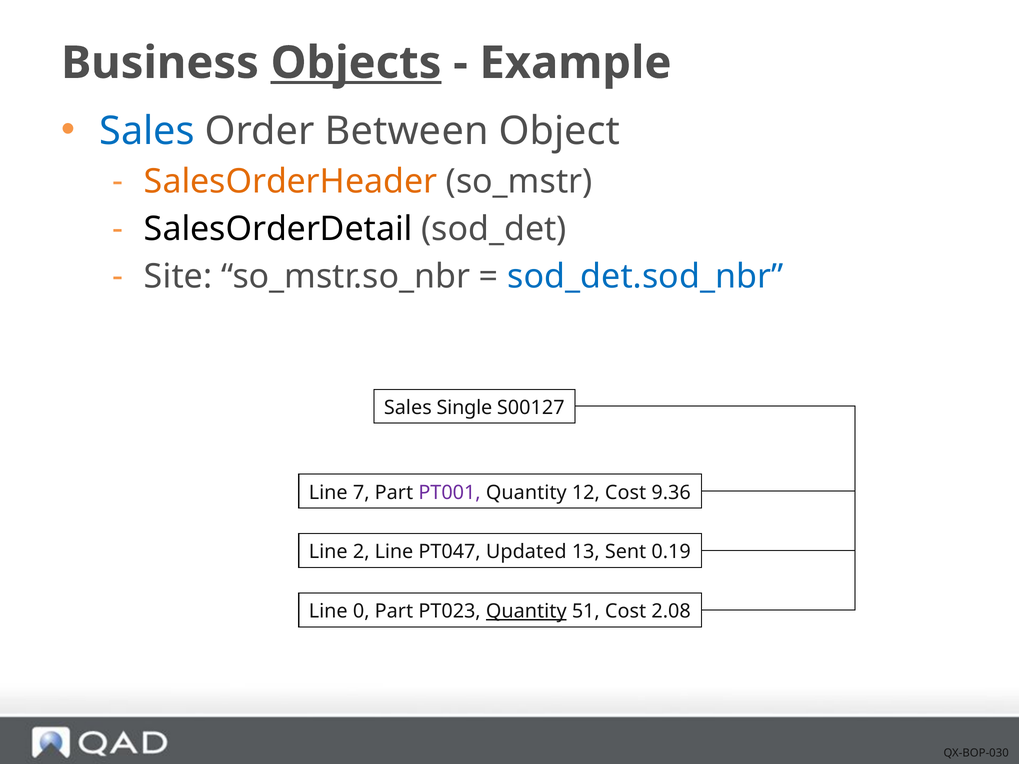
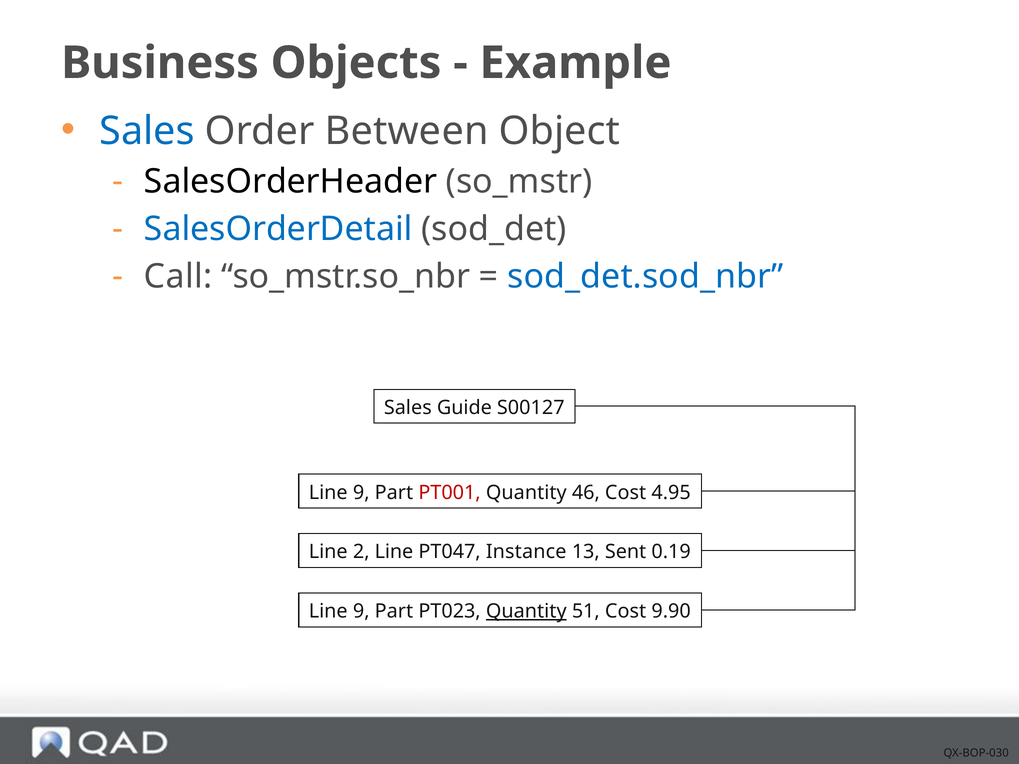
Objects underline: present -> none
SalesOrderHeader colour: orange -> black
SalesOrderDetail colour: black -> blue
Site: Site -> Call
Single: Single -> Guide
7 at (361, 493): 7 -> 9
PT001 colour: purple -> red
12: 12 -> 46
9.36: 9.36 -> 4.95
Updated: Updated -> Instance
0 at (361, 612): 0 -> 9
2.08: 2.08 -> 9.90
